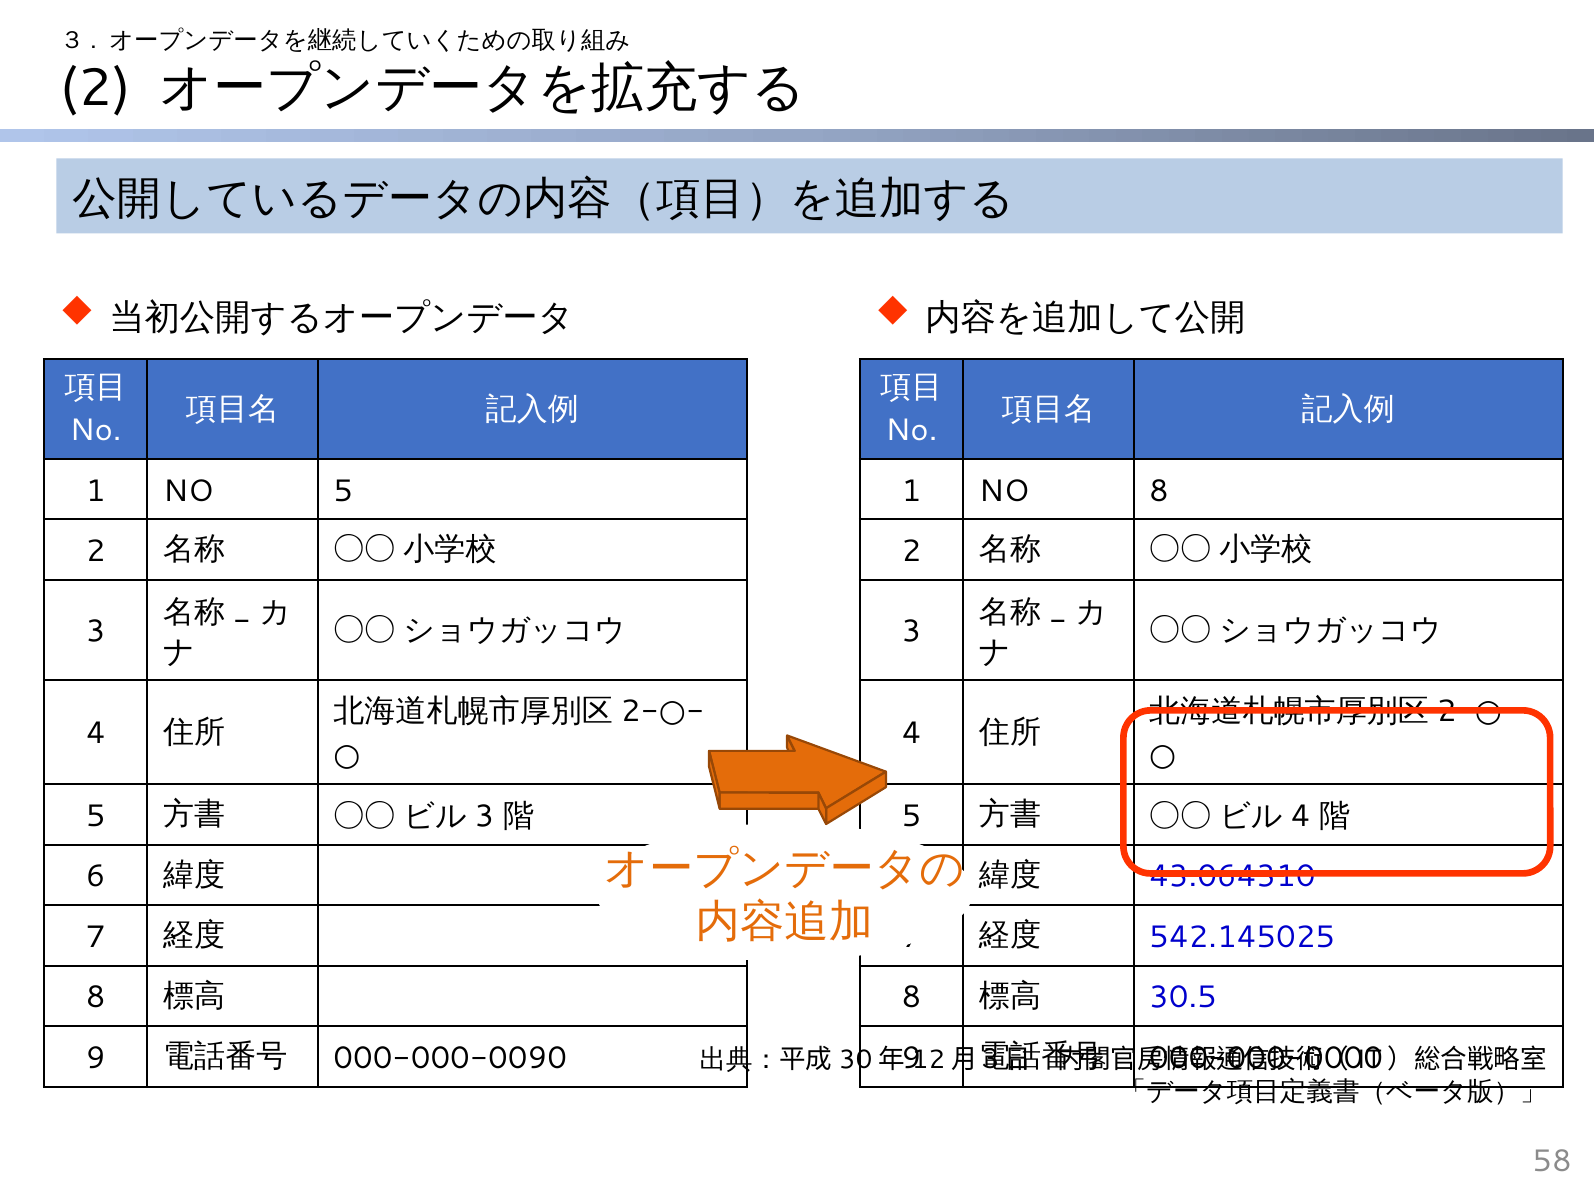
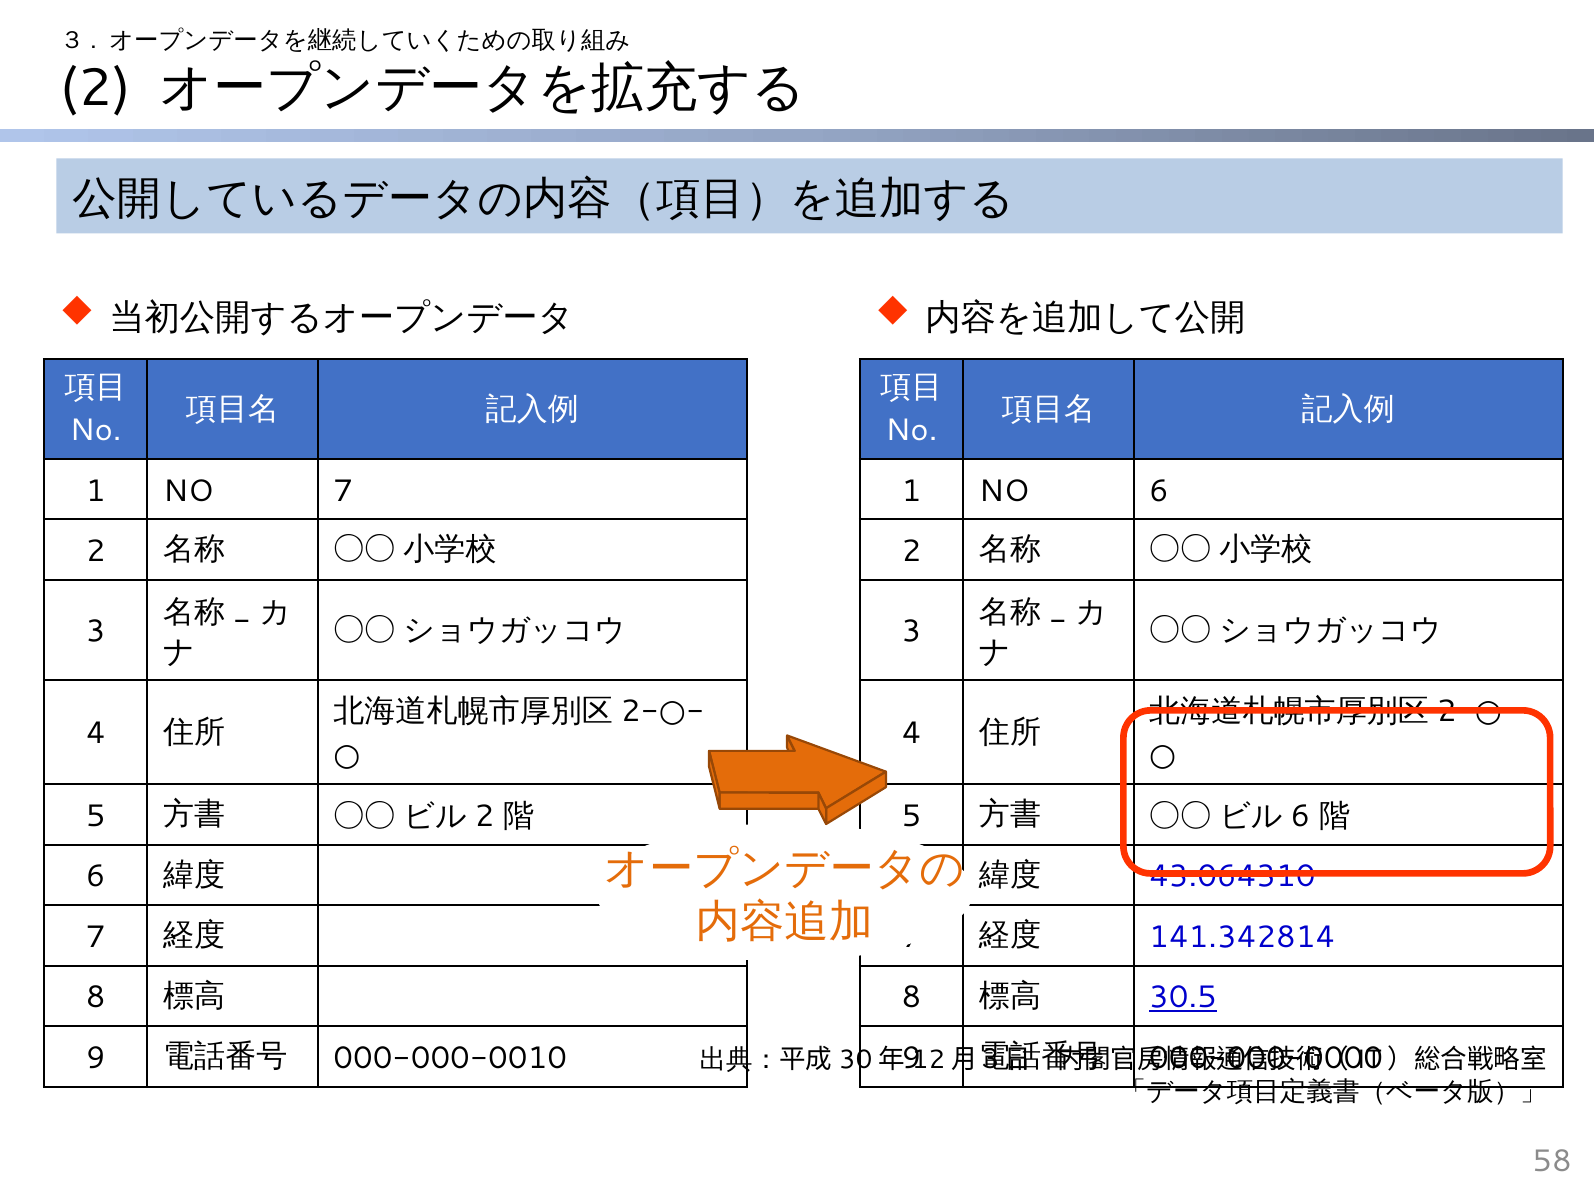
NO 5: 5 -> 7
NO 8: 8 -> 6
3 at (485, 817): 3 -> 2
4 at (1300, 817): 4 -> 6
542.145025: 542.145025 -> 141.342814
30.5 underline: none -> present
000-000-0090: 000-000-0090 -> 000-000-0010
